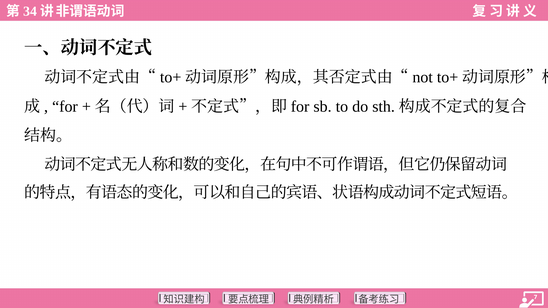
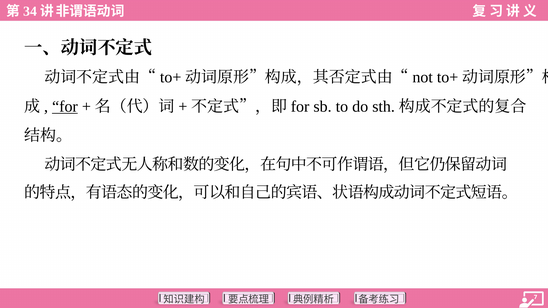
for underline: none -> present
